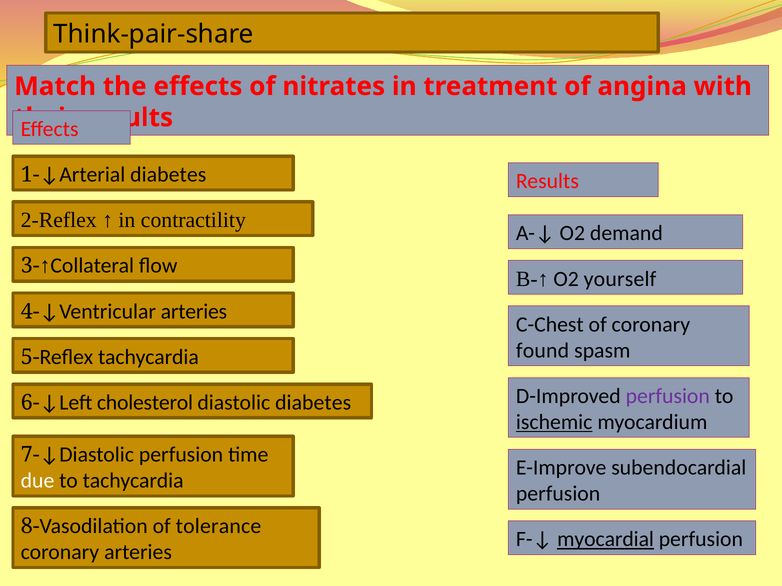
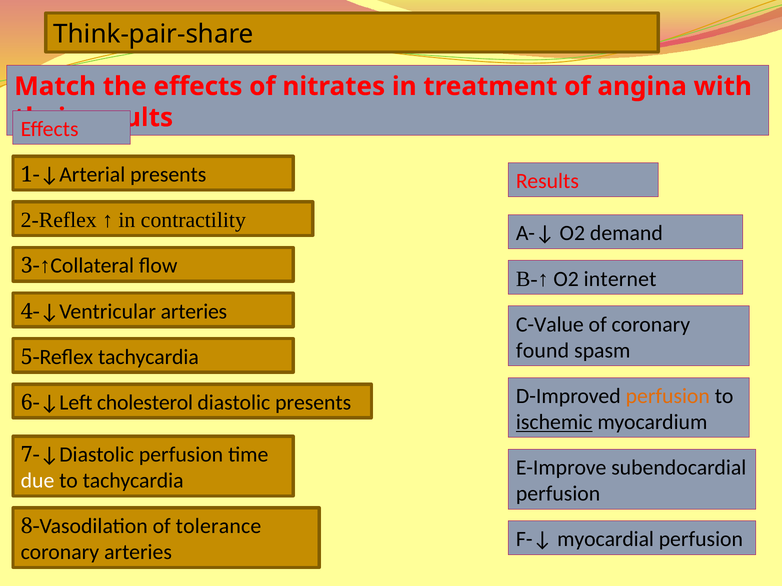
diabetes at (168, 175): diabetes -> presents
yourself: yourself -> internet
C-Chest: C-Chest -> C-Value
perfusion at (668, 396) colour: purple -> orange
diastolic diabetes: diabetes -> presents
myocardial underline: present -> none
